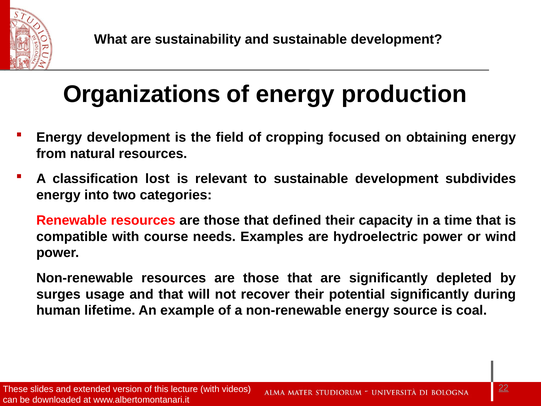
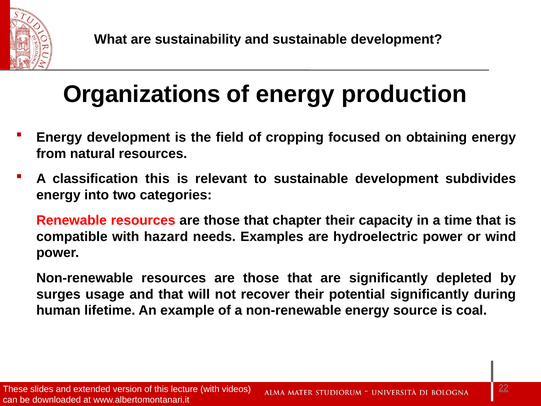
classification lost: lost -> this
defined: defined -> chapter
course: course -> hazard
